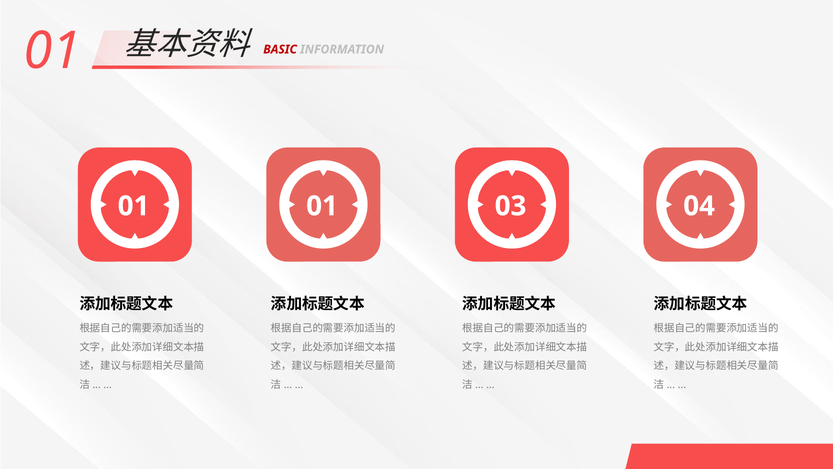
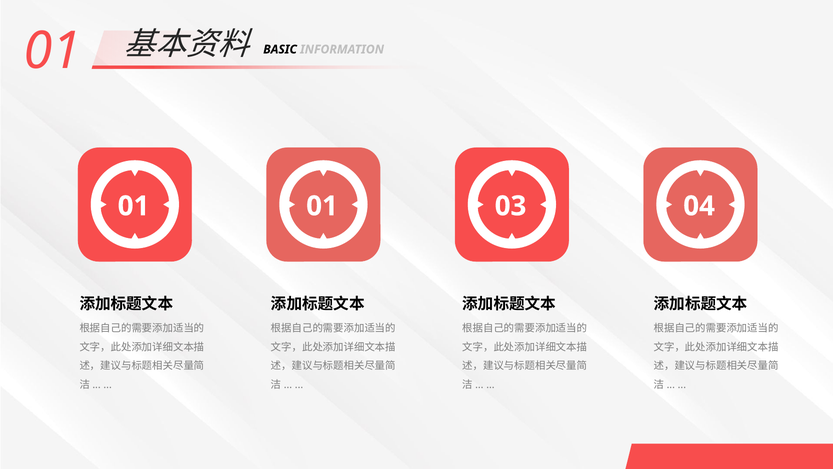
BASIC colour: red -> black
